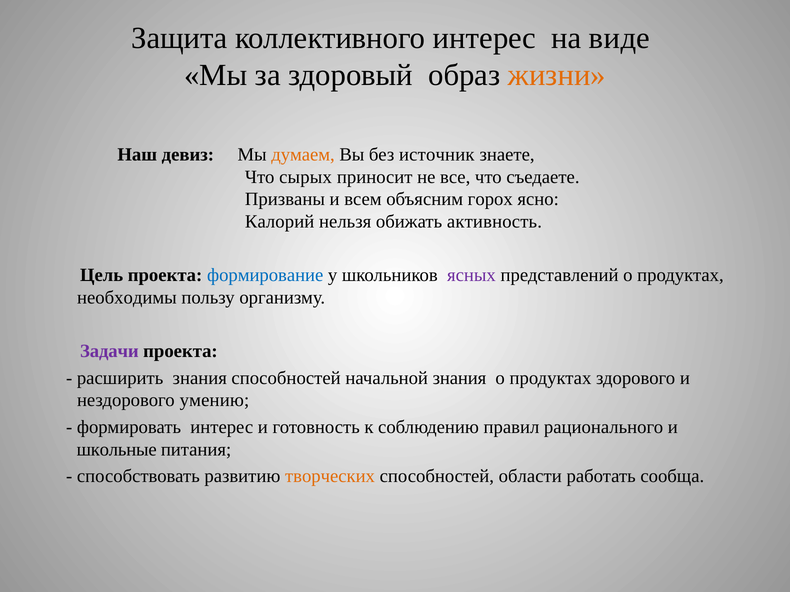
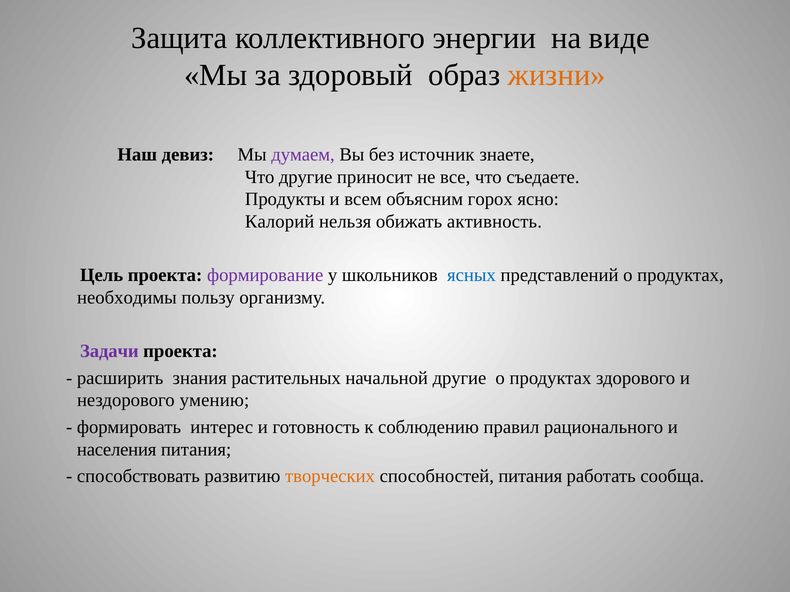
коллективного интерес: интерес -> энергии
думаем colour: orange -> purple
Что сырых: сырых -> другие
Призваны: Призваны -> Продукты
формирование colour: blue -> purple
ясных colour: purple -> blue
знания способностей: способностей -> растительных
начальной знания: знания -> другие
школьные: школьные -> населения
способностей области: области -> питания
